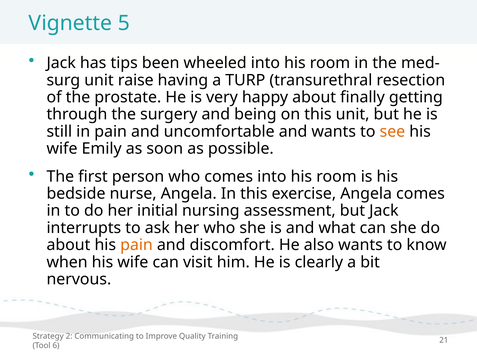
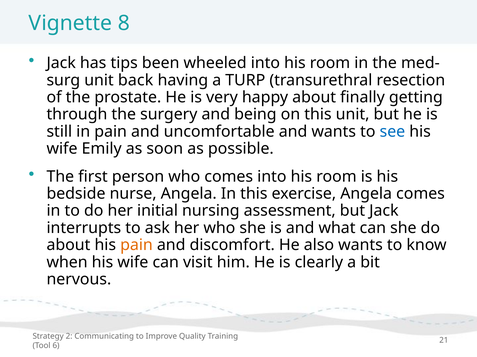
5: 5 -> 8
raise: raise -> back
see colour: orange -> blue
